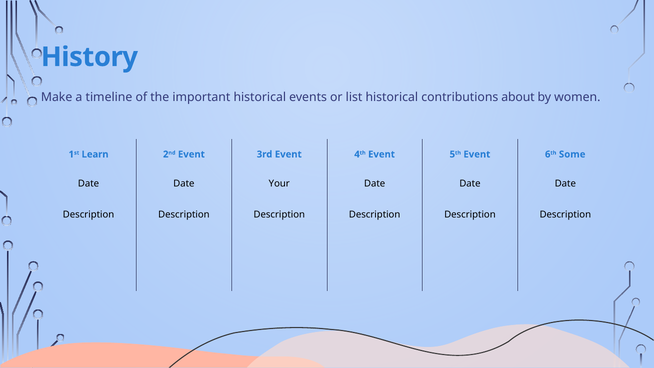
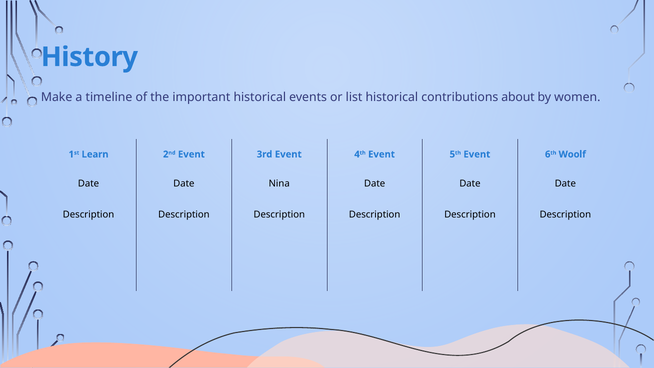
Some: Some -> Woolf
Your: Your -> Nina
